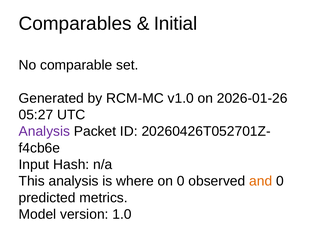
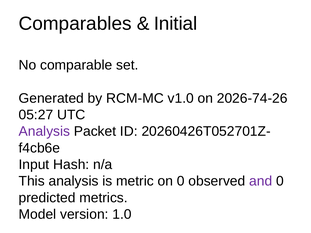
2026-01-26: 2026-01-26 -> 2026-74-26
where: where -> metric
and colour: orange -> purple
